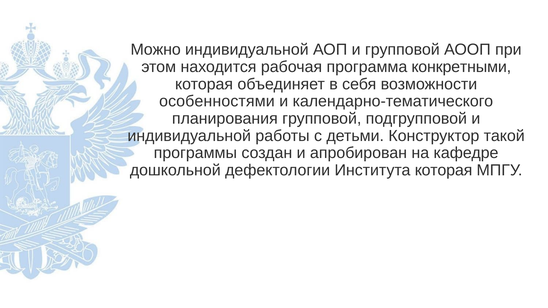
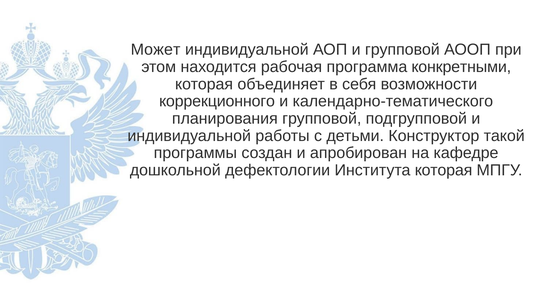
Можно: Можно -> Может
особенностями: особенностями -> коррекционного
